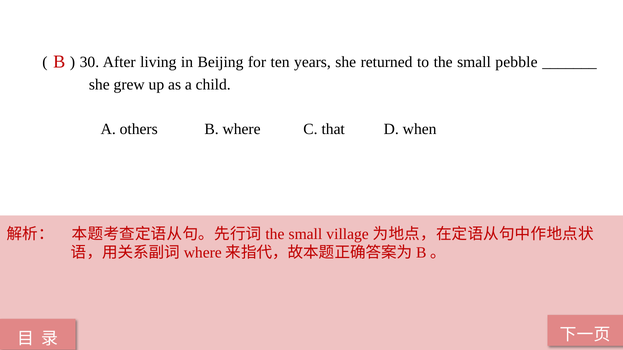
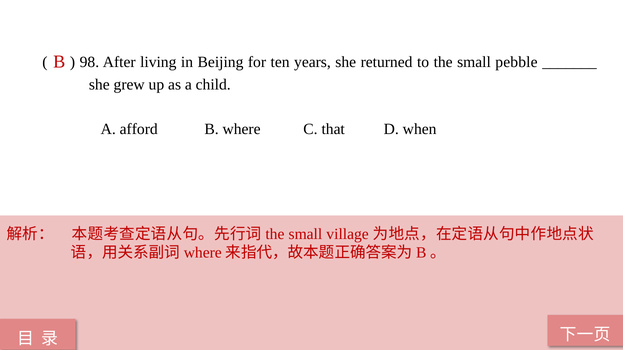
30: 30 -> 98
others: others -> afford
